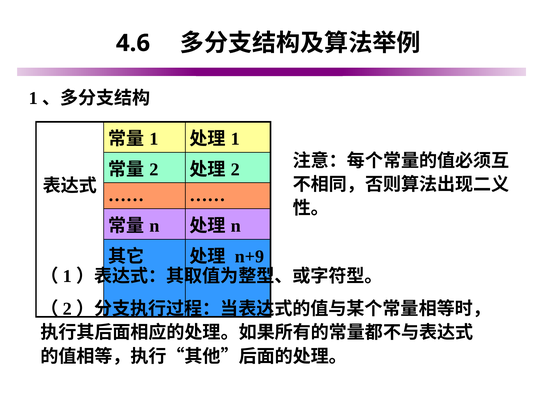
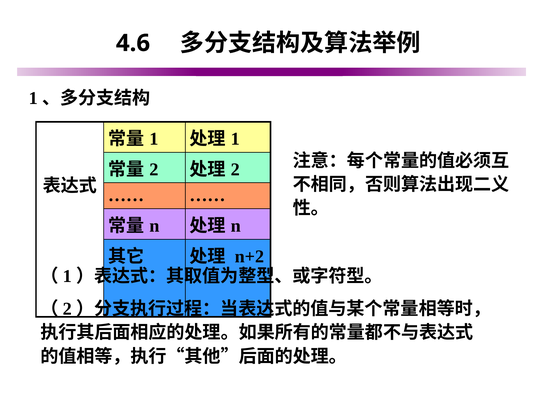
n+9: n+9 -> n+2
